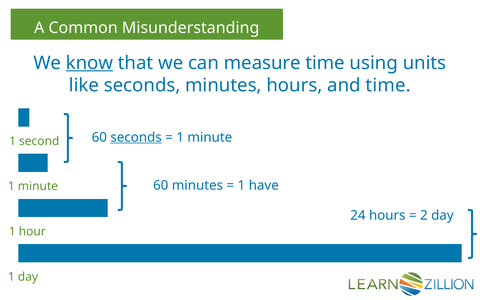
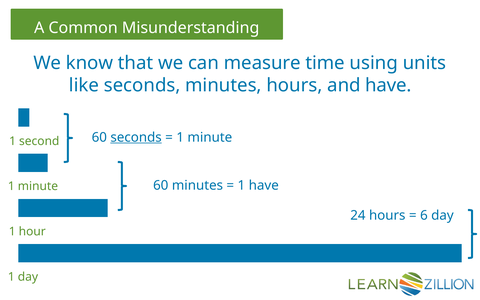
know underline: present -> none
and time: time -> have
2: 2 -> 6
